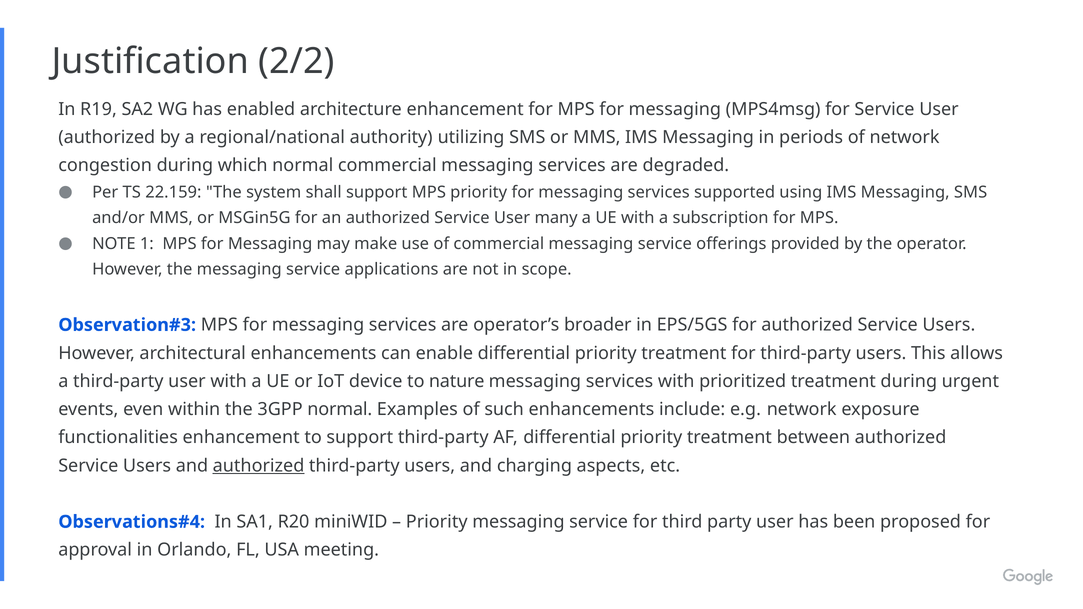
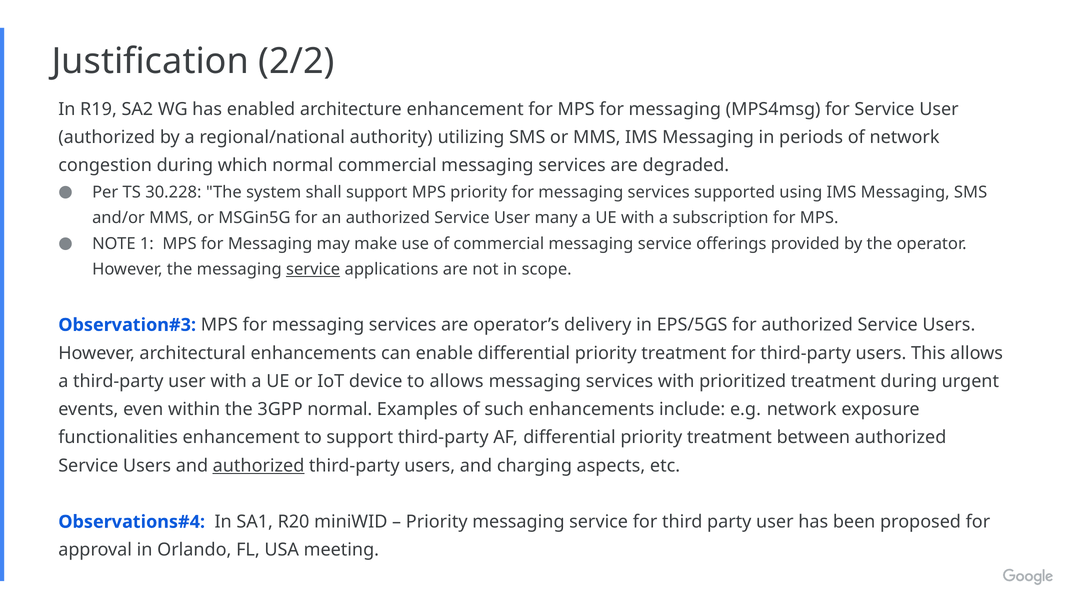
22.159: 22.159 -> 30.228
service at (313, 270) underline: none -> present
broader: broader -> delivery
to nature: nature -> allows
